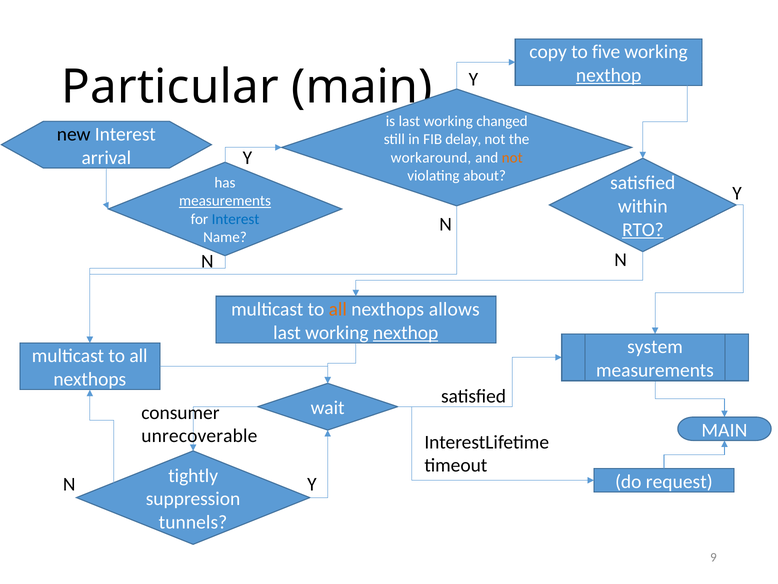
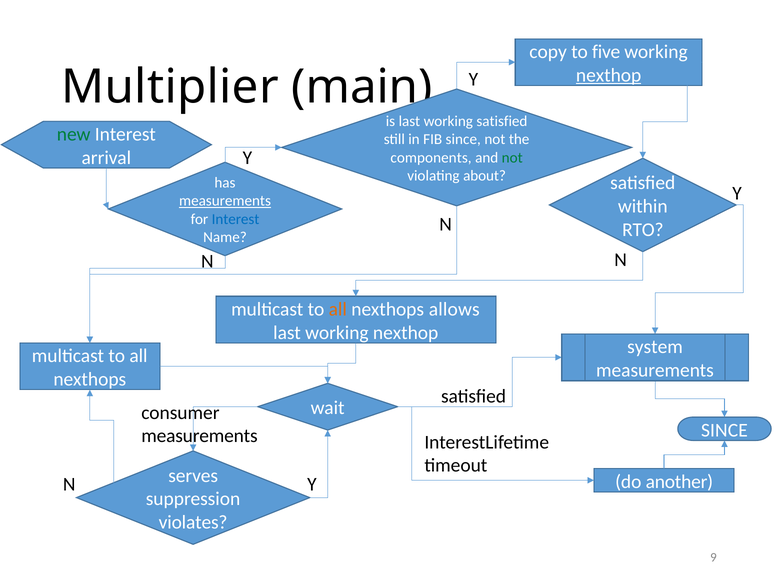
Particular: Particular -> Multiplier
working changed: changed -> satisfied
new colour: black -> green
FIB delay: delay -> since
workaround: workaround -> components
not at (512, 157) colour: orange -> green
RTO underline: present -> none
nexthop at (406, 332) underline: present -> none
MAIN at (724, 430): MAIN -> SINCE
unrecoverable at (199, 436): unrecoverable -> measurements
tightly: tightly -> serves
request: request -> another
tunnels: tunnels -> violates
